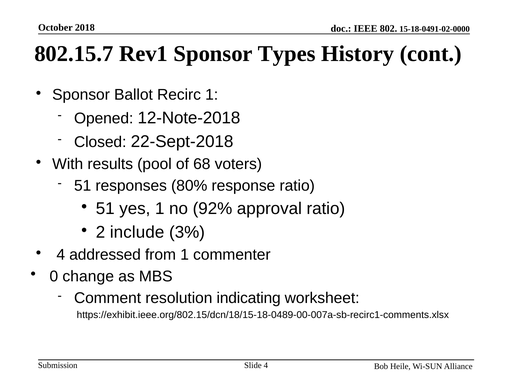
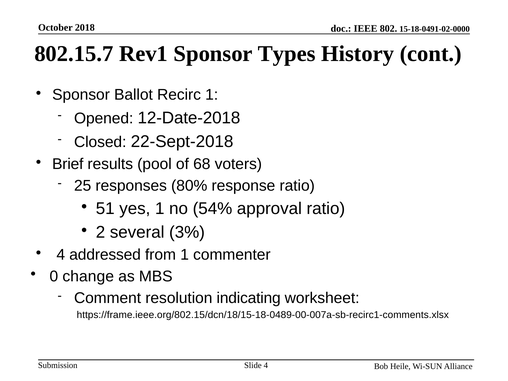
12-Note-2018: 12-Note-2018 -> 12-Date-2018
With: With -> Brief
51 at (83, 186): 51 -> 25
92%: 92% -> 54%
include: include -> several
https://exhibit.ieee.org/802.15/dcn/18/15-18-0489-00-007a-sb-recirc1-comments.xlsx: https://exhibit.ieee.org/802.15/dcn/18/15-18-0489-00-007a-sb-recirc1-comments.xlsx -> https://frame.ieee.org/802.15/dcn/18/15-18-0489-00-007a-sb-recirc1-comments.xlsx
